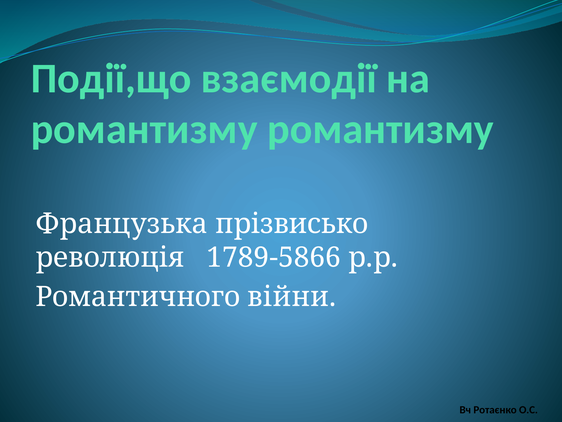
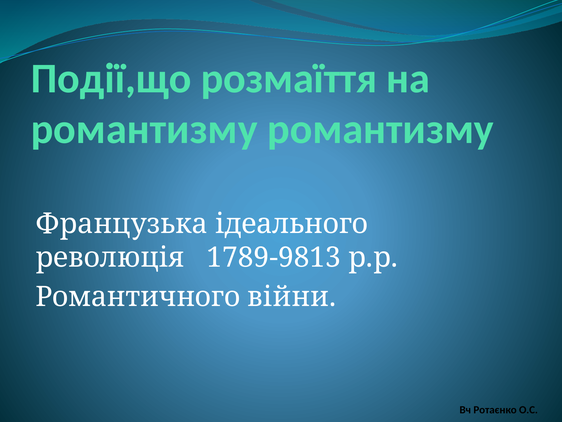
взаємодії: взаємодії -> розмаїття
прізвисько: прізвисько -> ідеального
1789-5866: 1789-5866 -> 1789-9813
